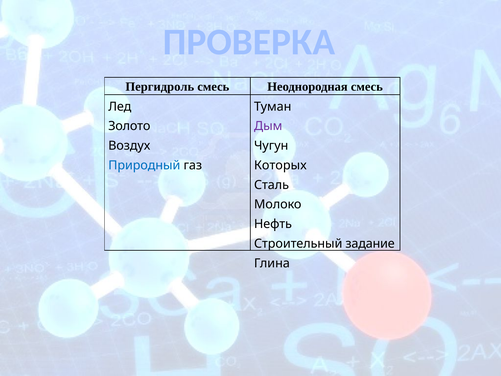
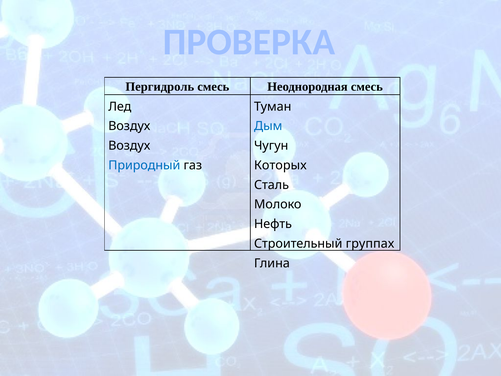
Золото at (129, 126): Золото -> Воздух
Дым colour: purple -> blue
задание: задание -> группах
